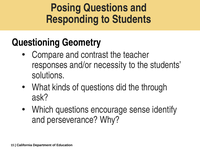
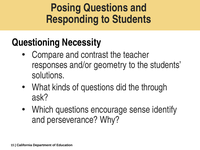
Geometry: Geometry -> Necessity
necessity: necessity -> geometry
